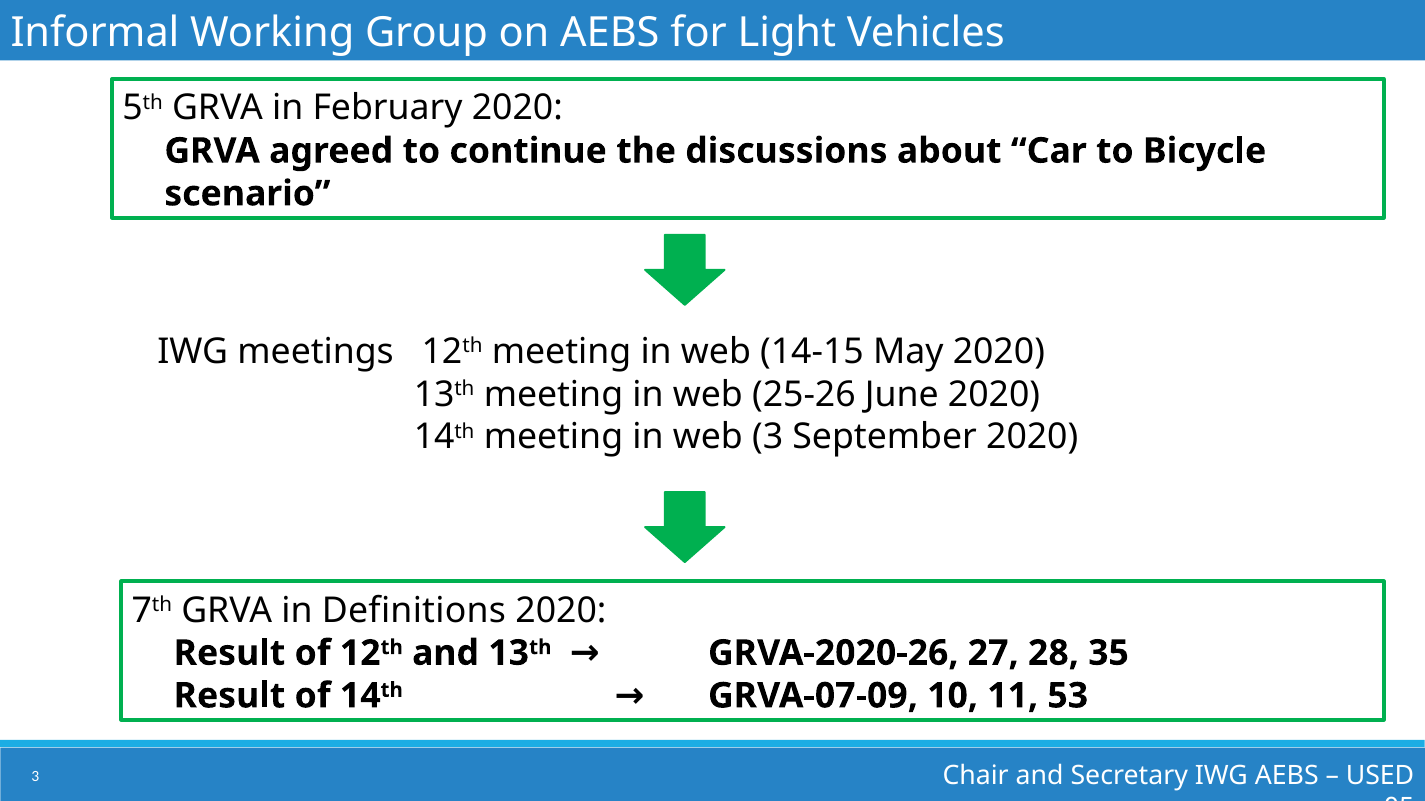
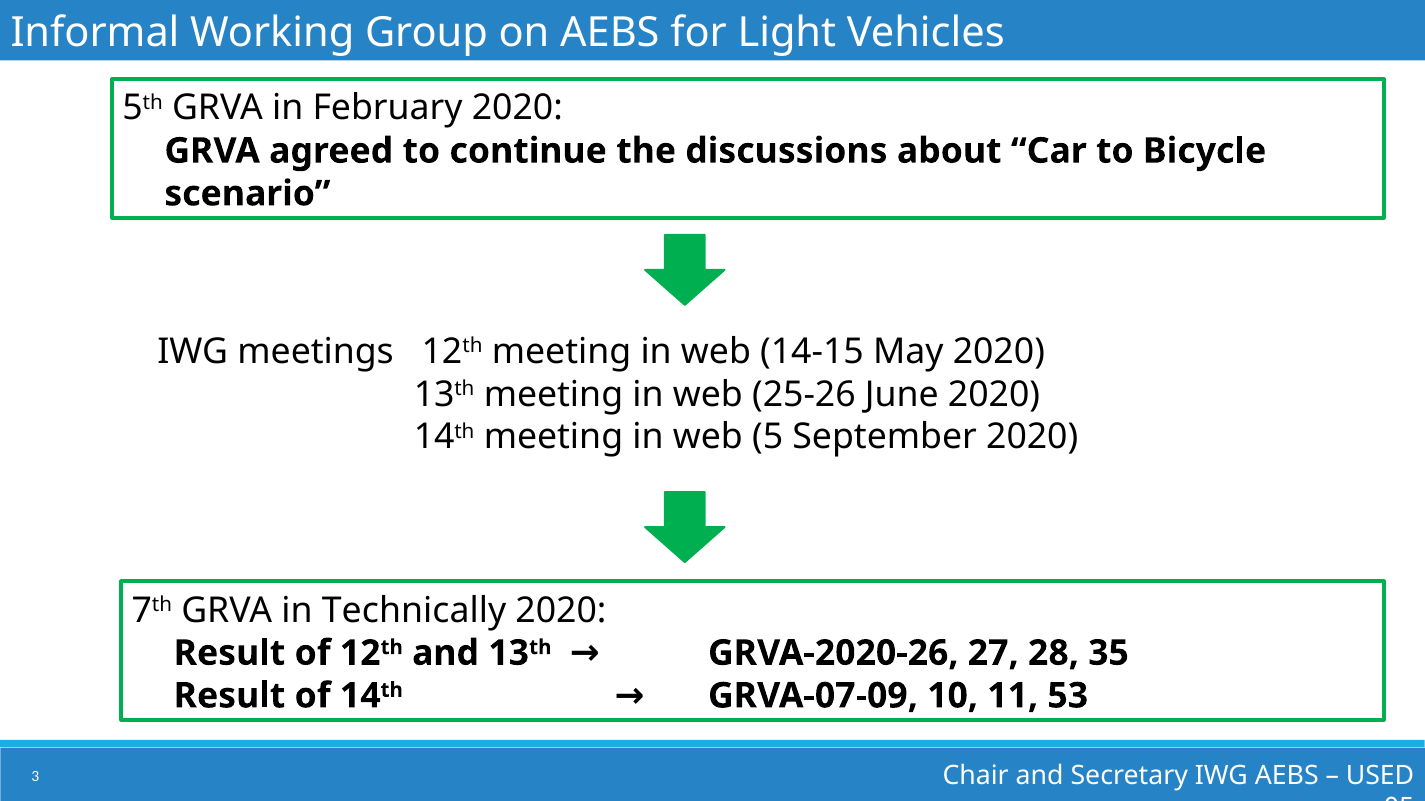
web 3: 3 -> 5
Definitions: Definitions -> Technically
